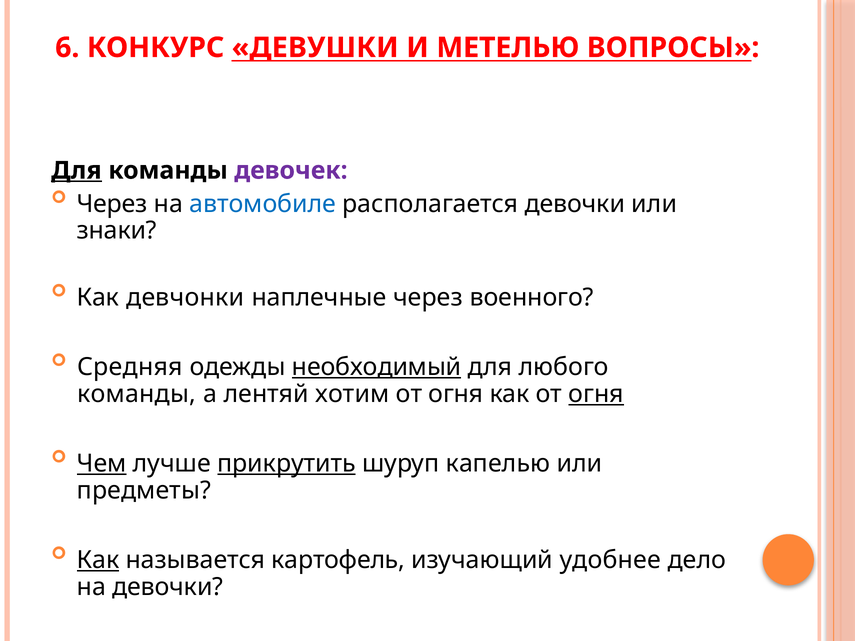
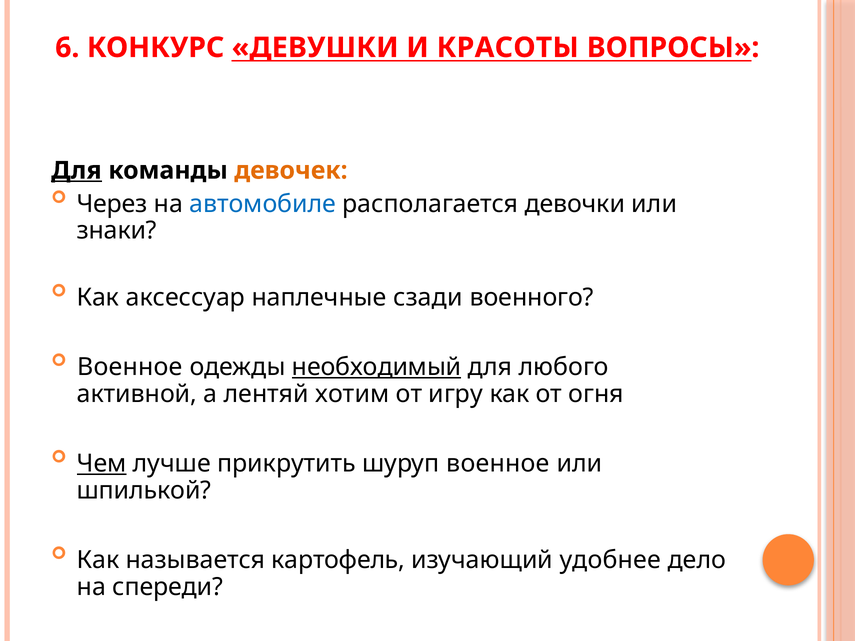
МЕТЕЛЬЮ: МЕТЕЛЬЮ -> КРАСОТЫ
девочек colour: purple -> orange
девчонки: девчонки -> аксессуар
наплечные через: через -> сзади
Средняя at (130, 367): Средняя -> Военное
команды at (137, 394): команды -> активной
огня at (456, 394): огня -> игру
огня at (596, 394) underline: present -> none
прикрутить underline: present -> none
шуруп капелью: капелью -> военное
предметы: предметы -> шпилькой
Как at (98, 560) underline: present -> none
на девочки: девочки -> спереди
